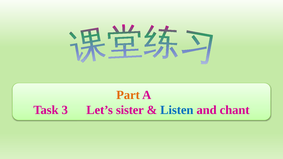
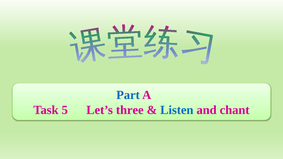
Part colour: orange -> blue
3: 3 -> 5
sister: sister -> three
